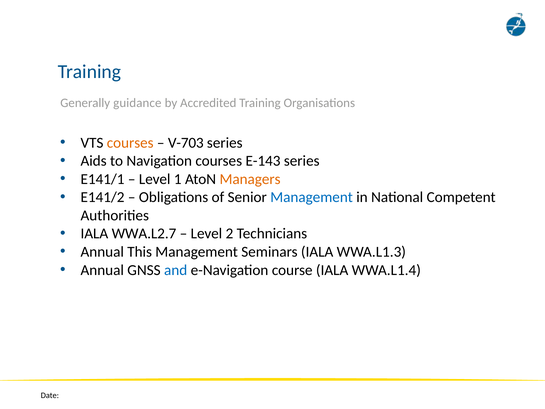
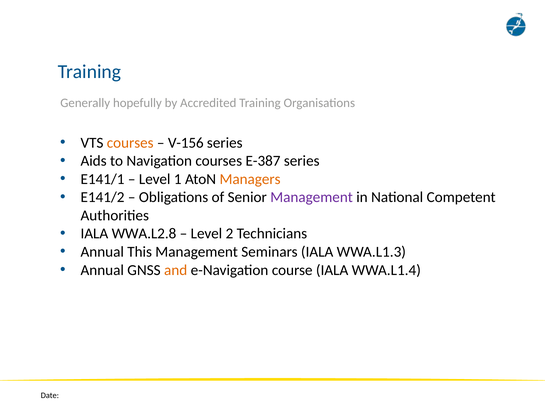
guidance: guidance -> hopefully
V-703: V-703 -> V-156
E-143: E-143 -> E-387
Management at (312, 197) colour: blue -> purple
WWA.L2.7: WWA.L2.7 -> WWA.L2.8
and colour: blue -> orange
